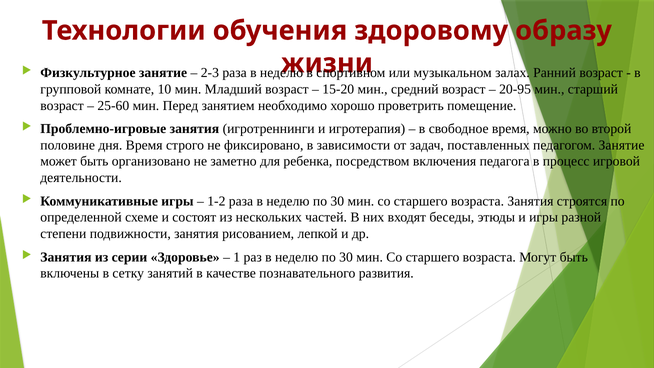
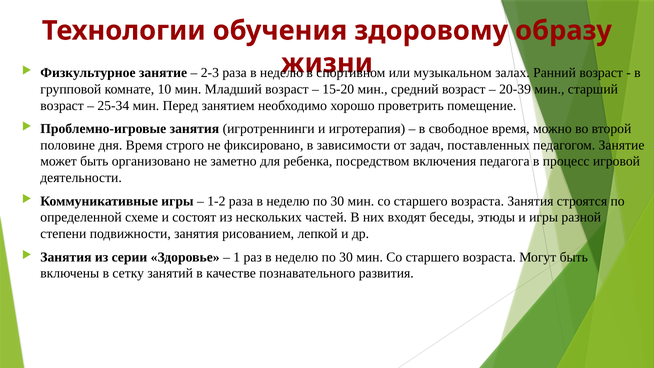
20-95: 20-95 -> 20-39
25-60: 25-60 -> 25-34
